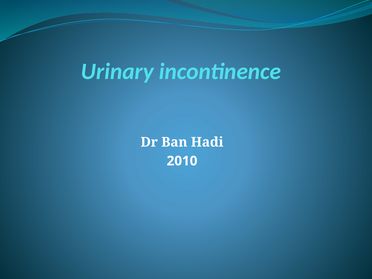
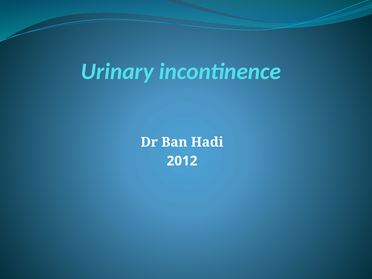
2010: 2010 -> 2012
